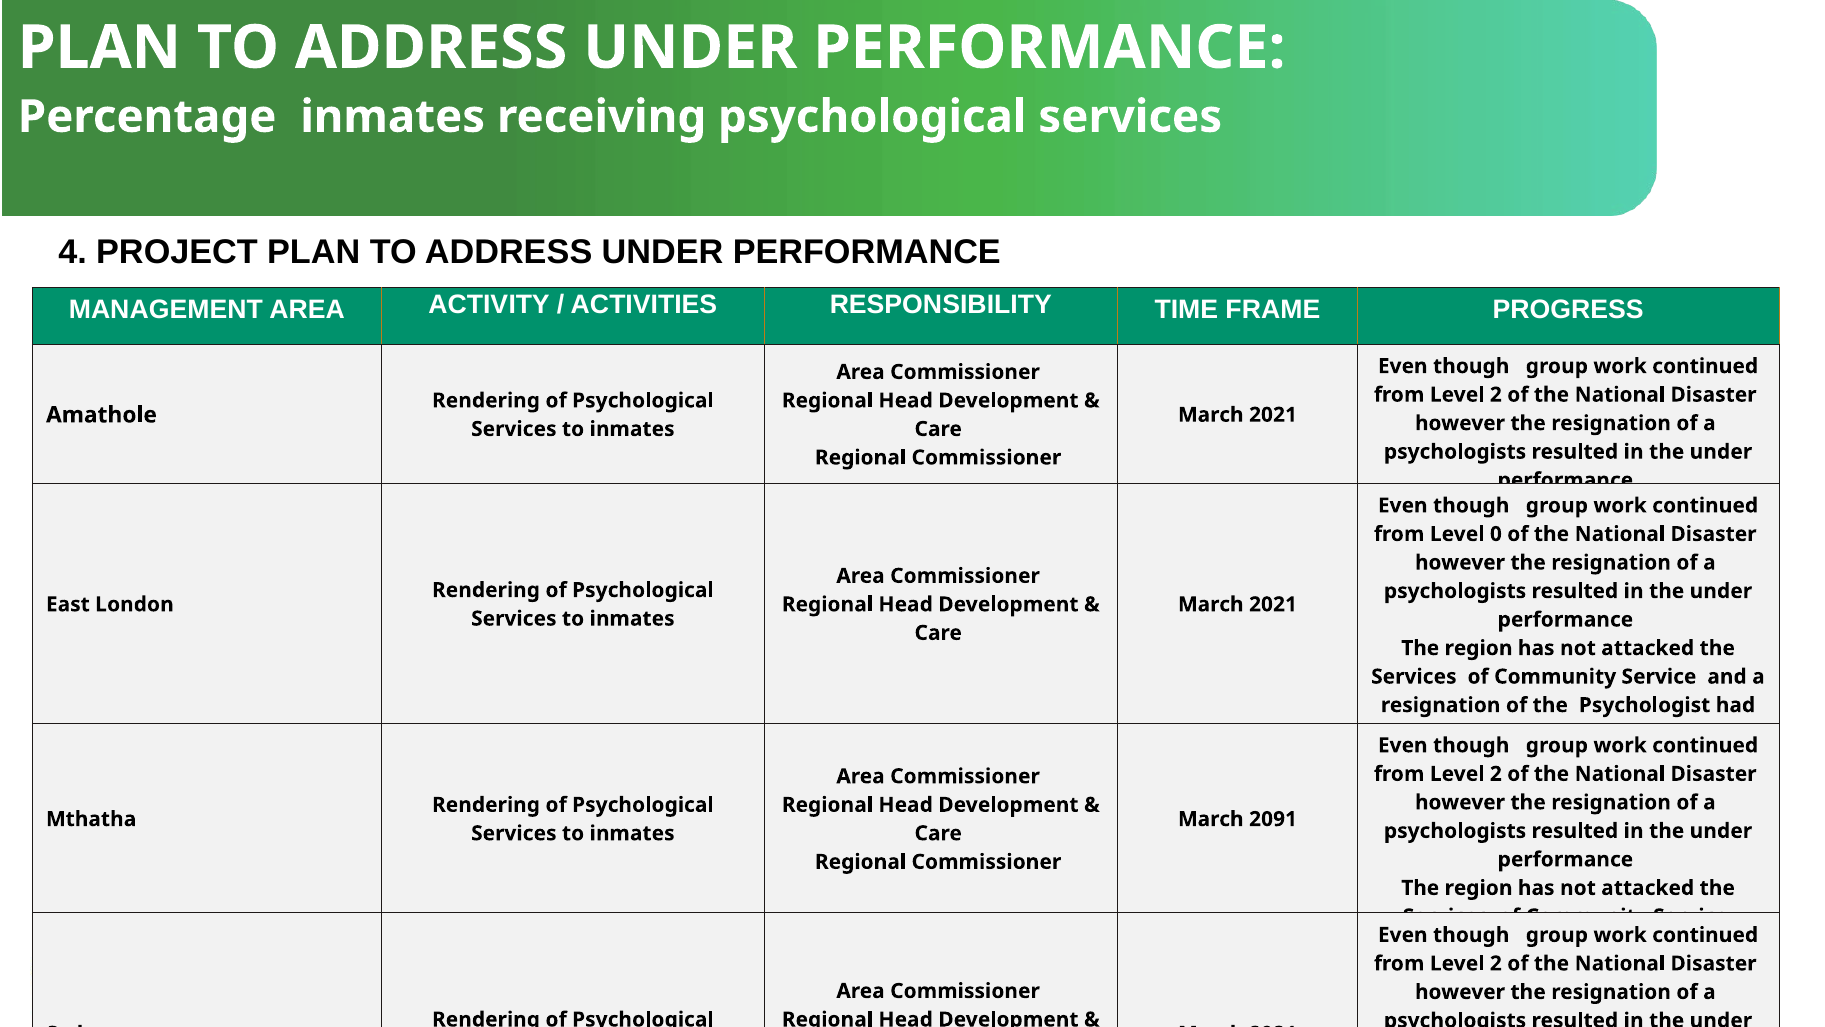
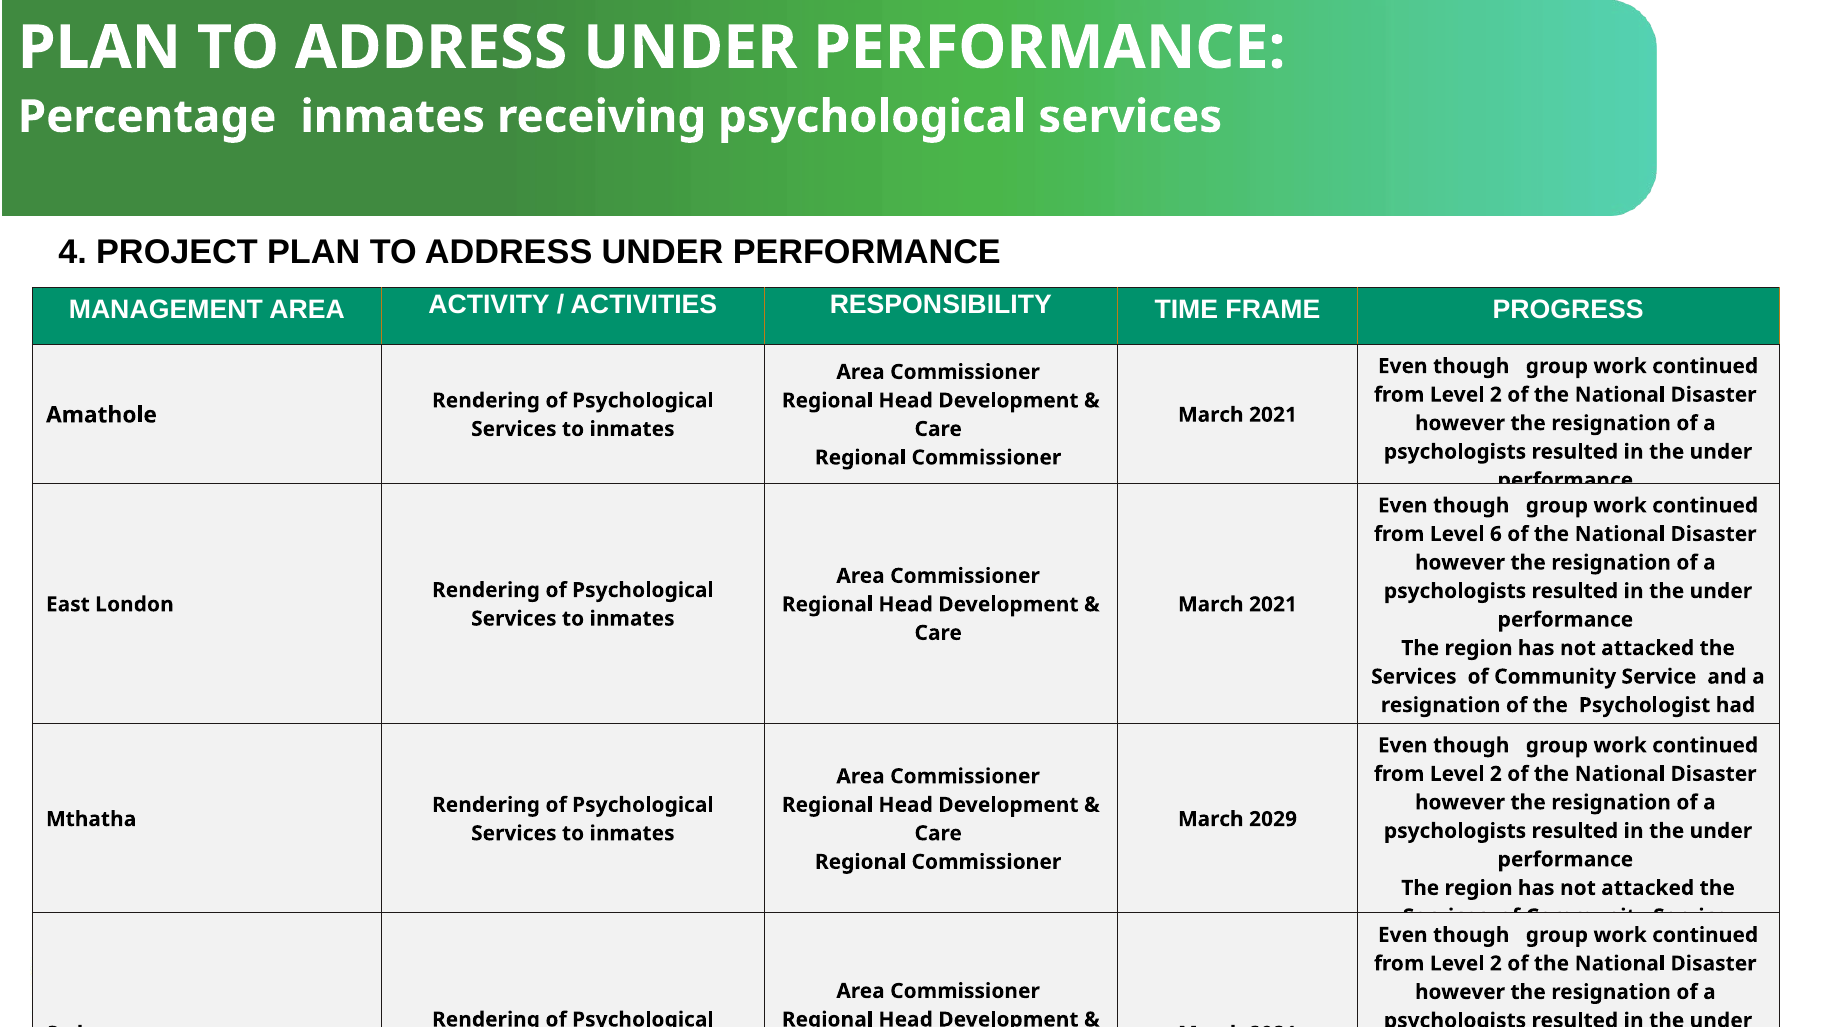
0: 0 -> 6
2091: 2091 -> 2029
